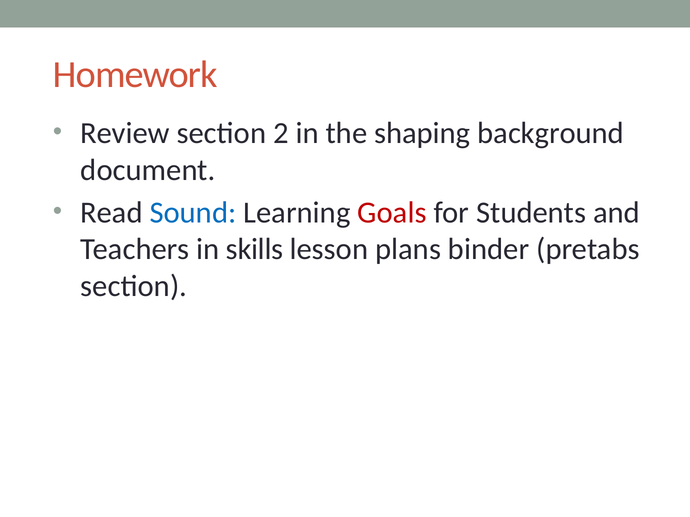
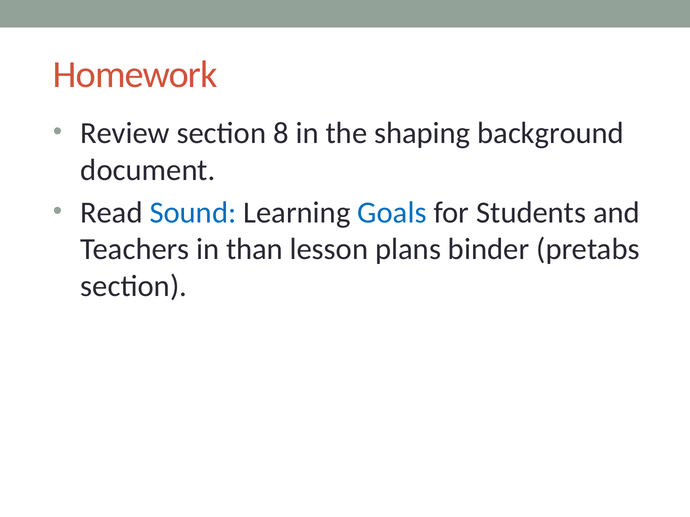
2: 2 -> 8
Goals colour: red -> blue
skills: skills -> than
